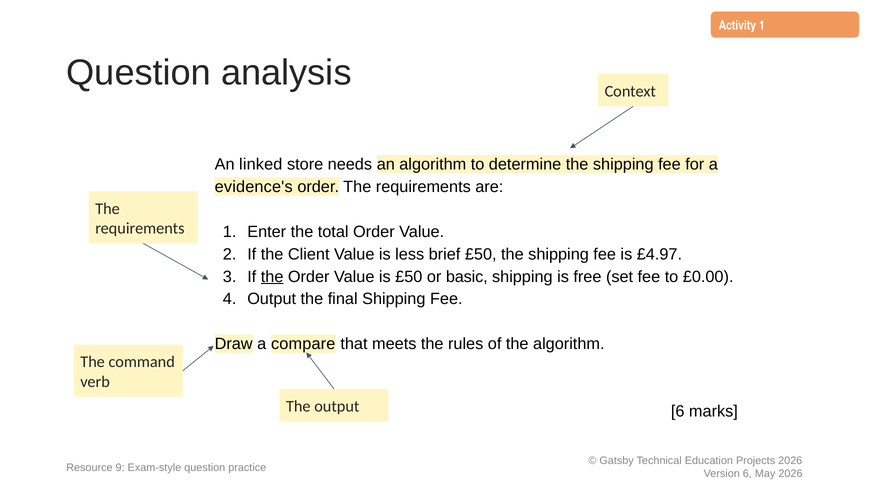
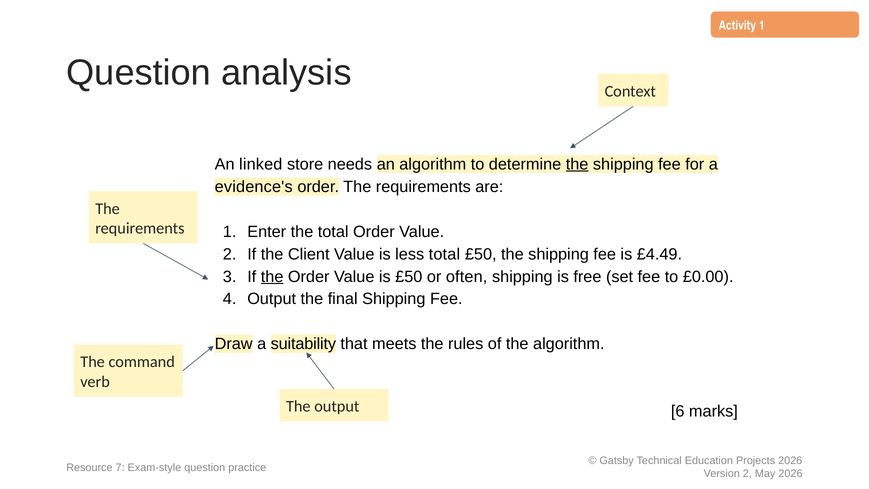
the at (577, 164) underline: none -> present
less brief: brief -> total
£4.97: £4.97 -> £4.49
basic: basic -> often
compare: compare -> suitability
9: 9 -> 7
6 at (747, 473): 6 -> 2
